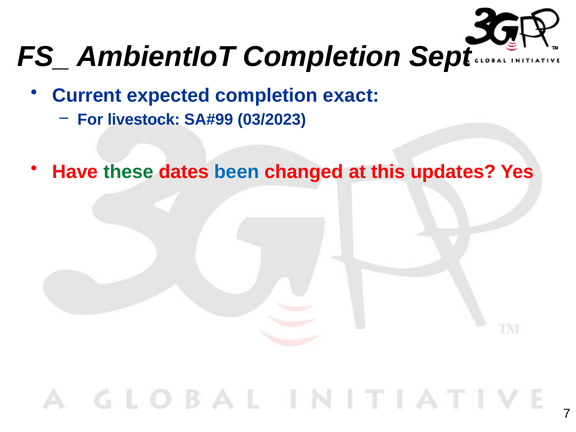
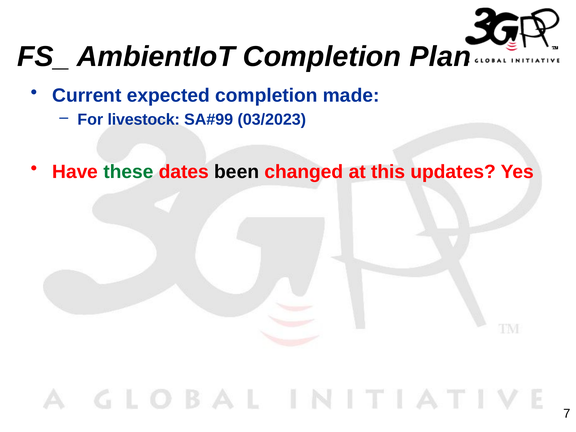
Sept: Sept -> Plan
exact: exact -> made
been colour: blue -> black
